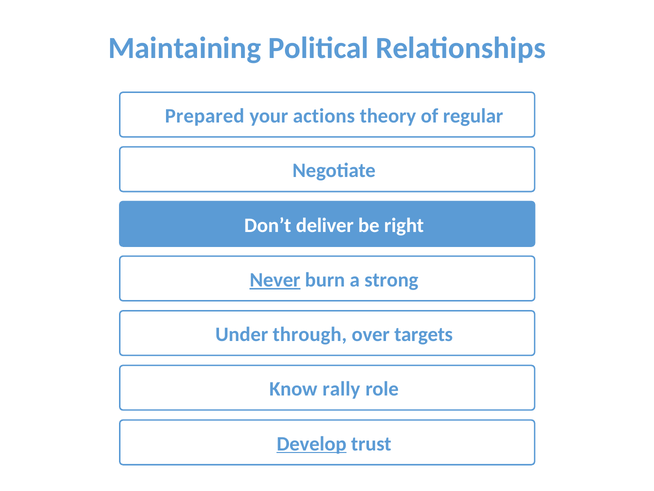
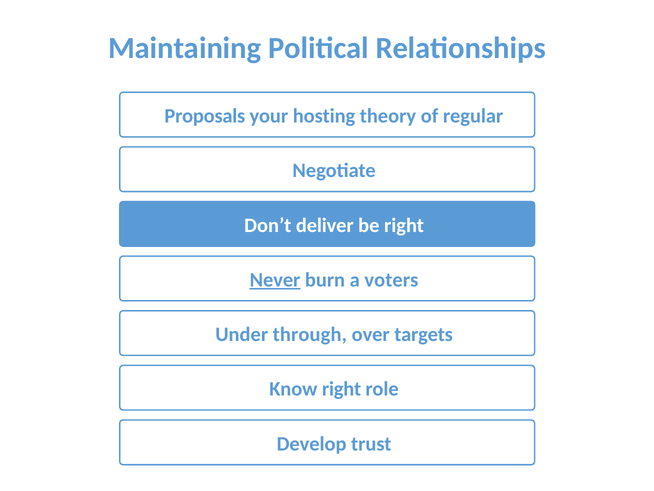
Prepared: Prepared -> Proposals
actions: actions -> hosting
strong: strong -> voters
Know rally: rally -> right
Develop underline: present -> none
